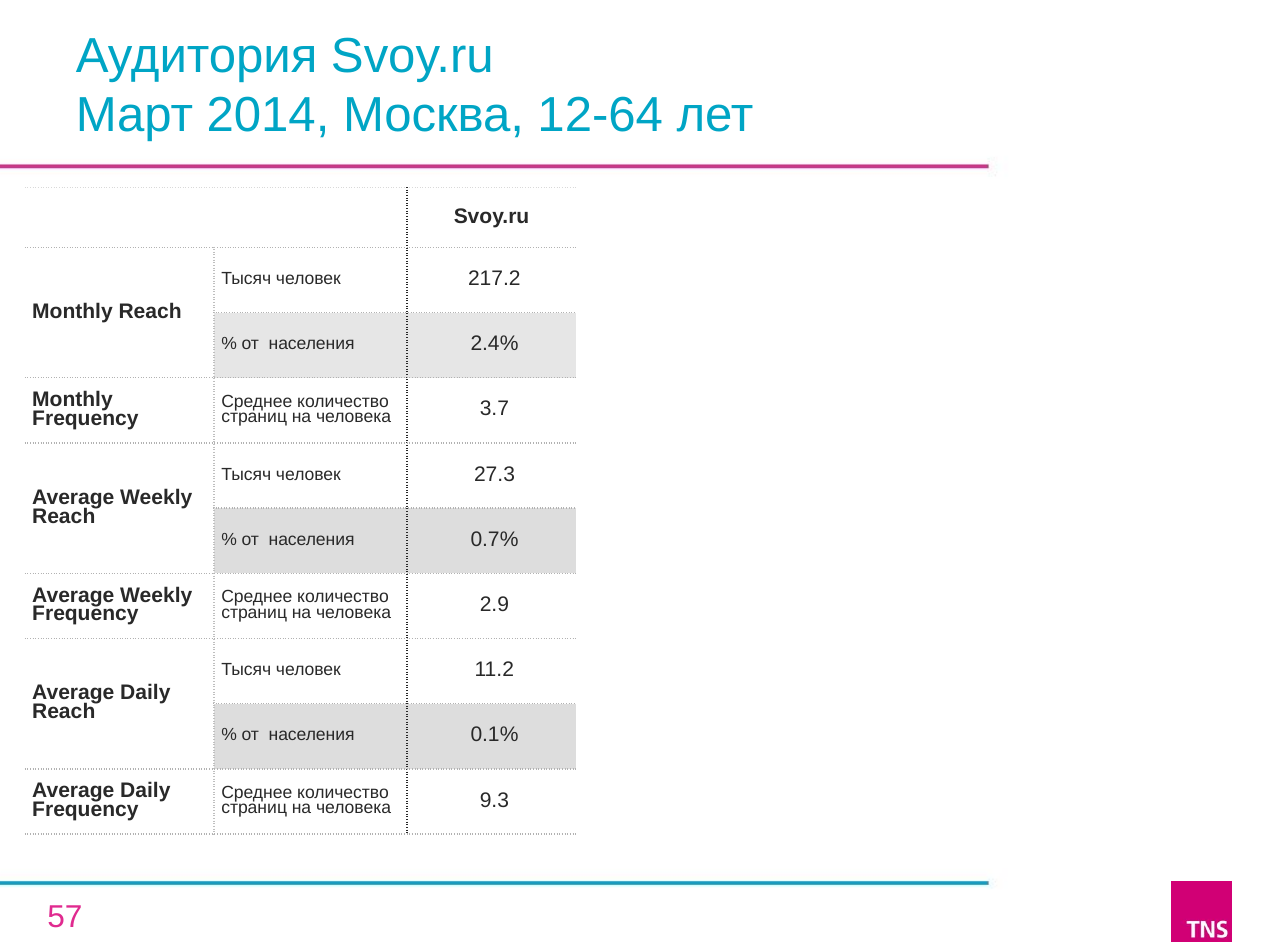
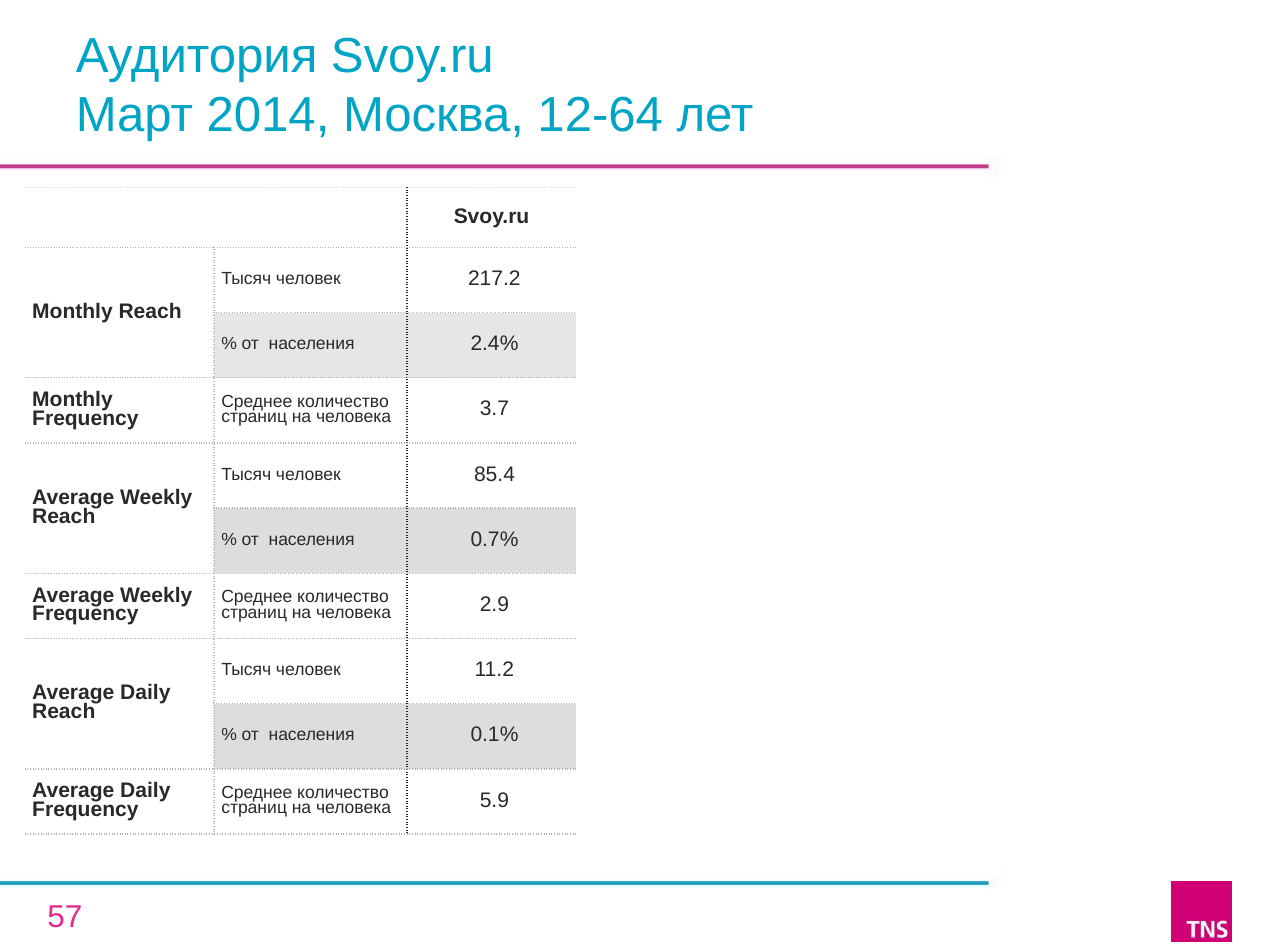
27.3: 27.3 -> 85.4
9.3: 9.3 -> 5.9
